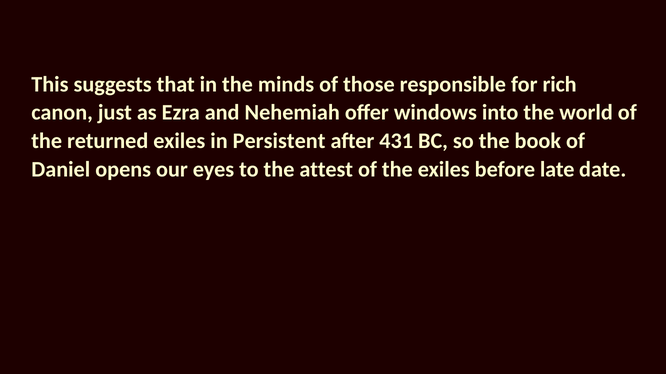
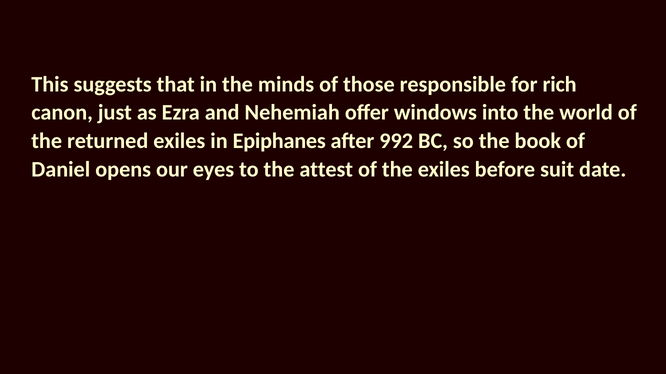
Persistent: Persistent -> Epiphanes
431: 431 -> 992
late: late -> suit
